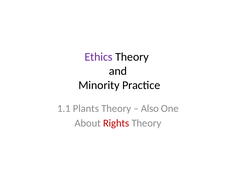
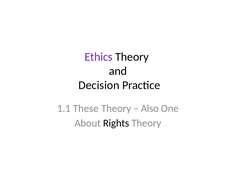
Minority: Minority -> Decision
Plants: Plants -> These
Rights colour: red -> black
